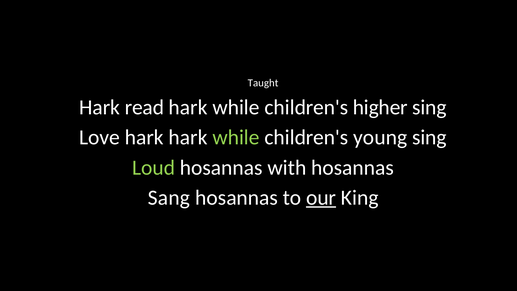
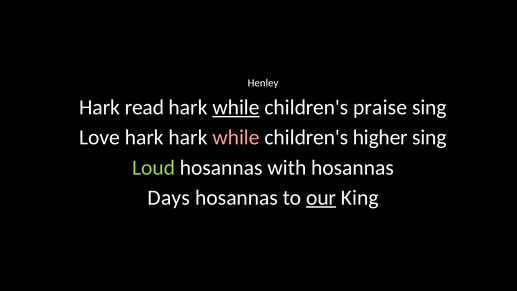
Taught: Taught -> Henley
while at (236, 107) underline: none -> present
higher: higher -> praise
while at (236, 137) colour: light green -> pink
young: young -> higher
Sang: Sang -> Days
